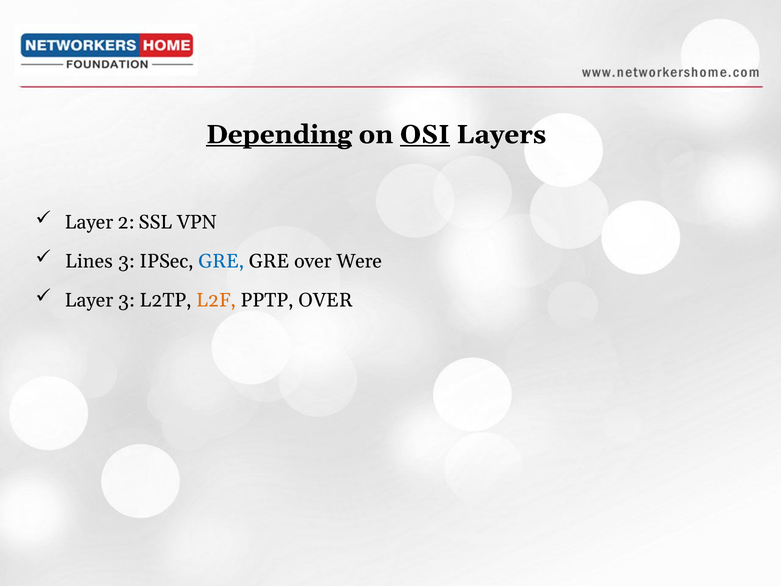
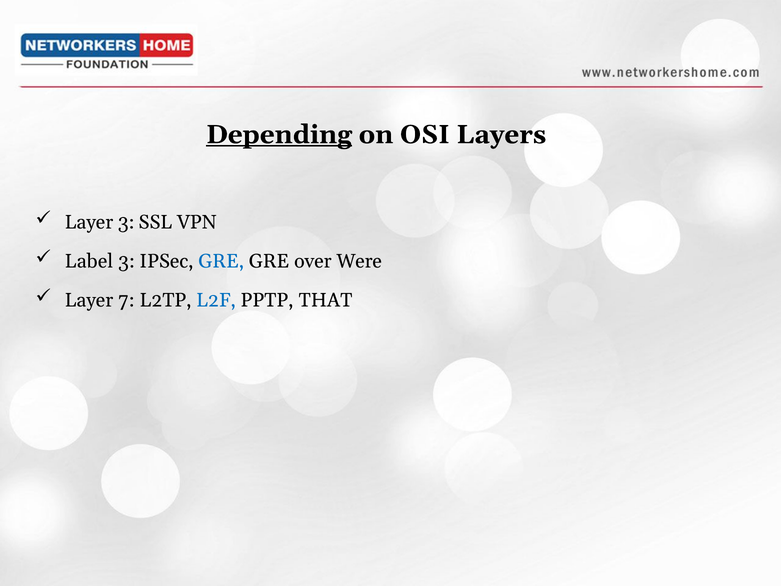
OSI underline: present -> none
Layer 2: 2 -> 3
Lines: Lines -> Label
Layer 3: 3 -> 7
L2F colour: orange -> blue
PPTP OVER: OVER -> THAT
